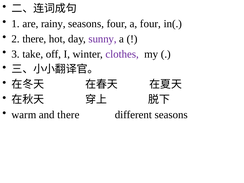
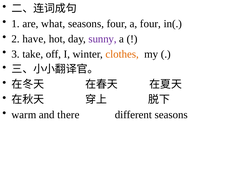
rainy: rainy -> what
2 there: there -> have
clothes colour: purple -> orange
